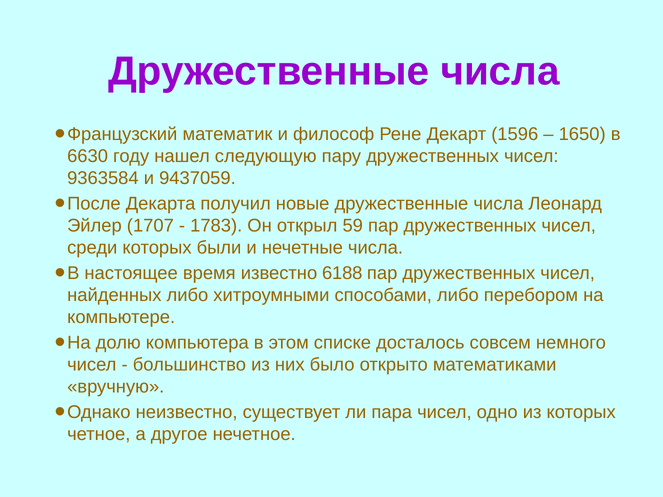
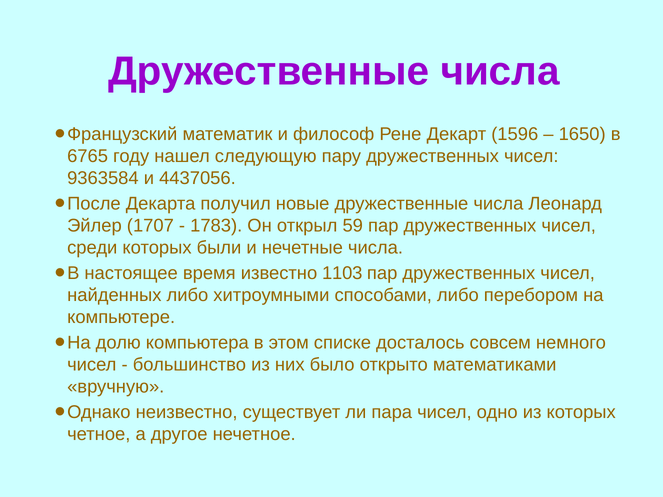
6630: 6630 -> 6765
9437059: 9437059 -> 4437056
6188: 6188 -> 1103
